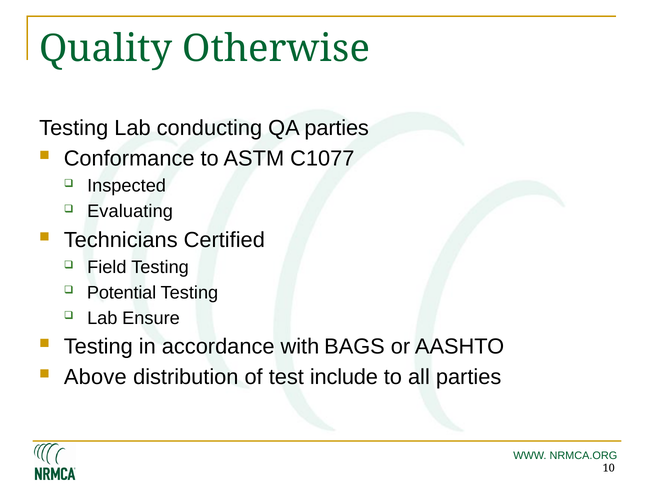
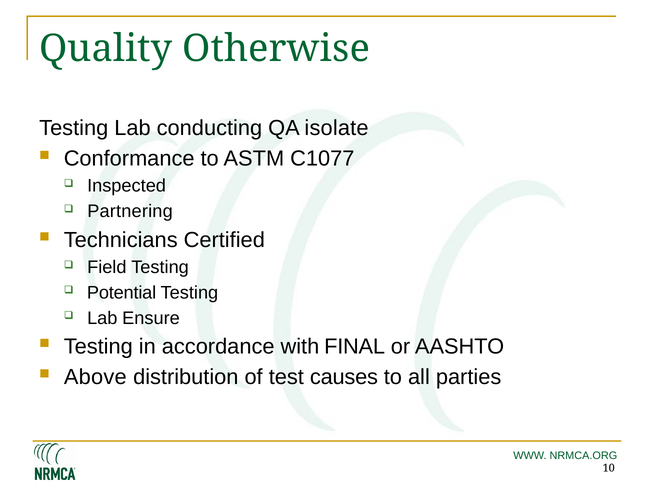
QA parties: parties -> isolate
Evaluating: Evaluating -> Partnering
BAGS: BAGS -> FINAL
include: include -> causes
